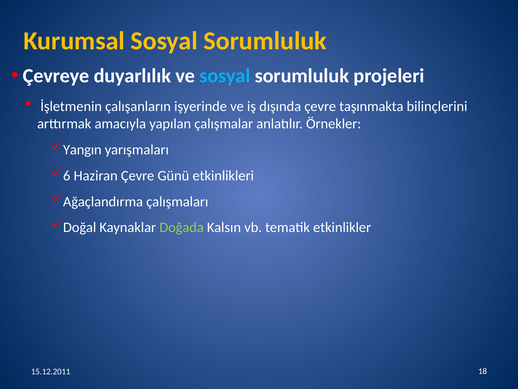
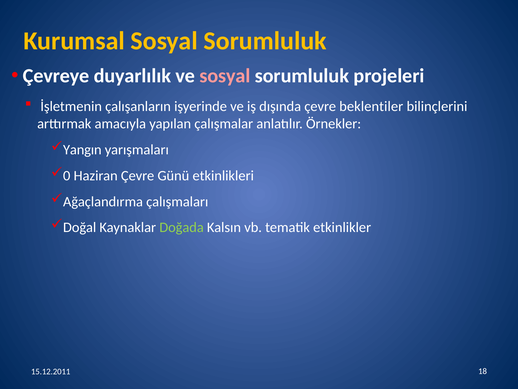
sosyal at (225, 76) colour: light blue -> pink
taşınmakta: taşınmakta -> beklentiler
6: 6 -> 0
